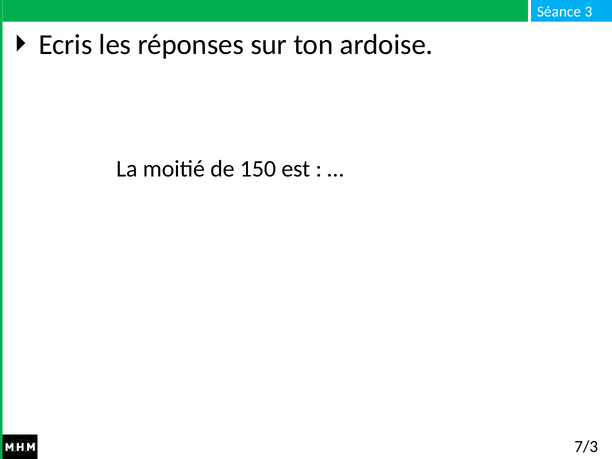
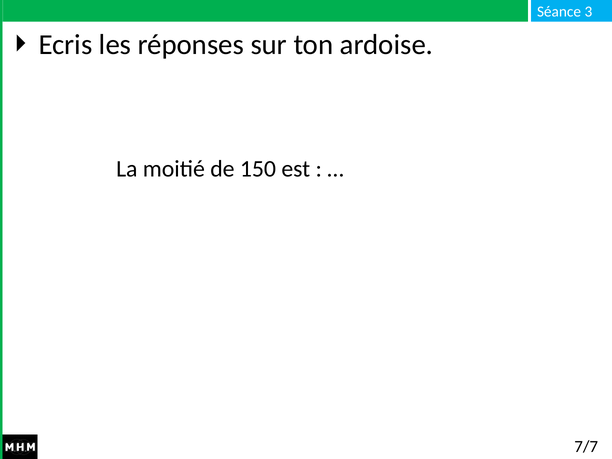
7/3: 7/3 -> 7/7
